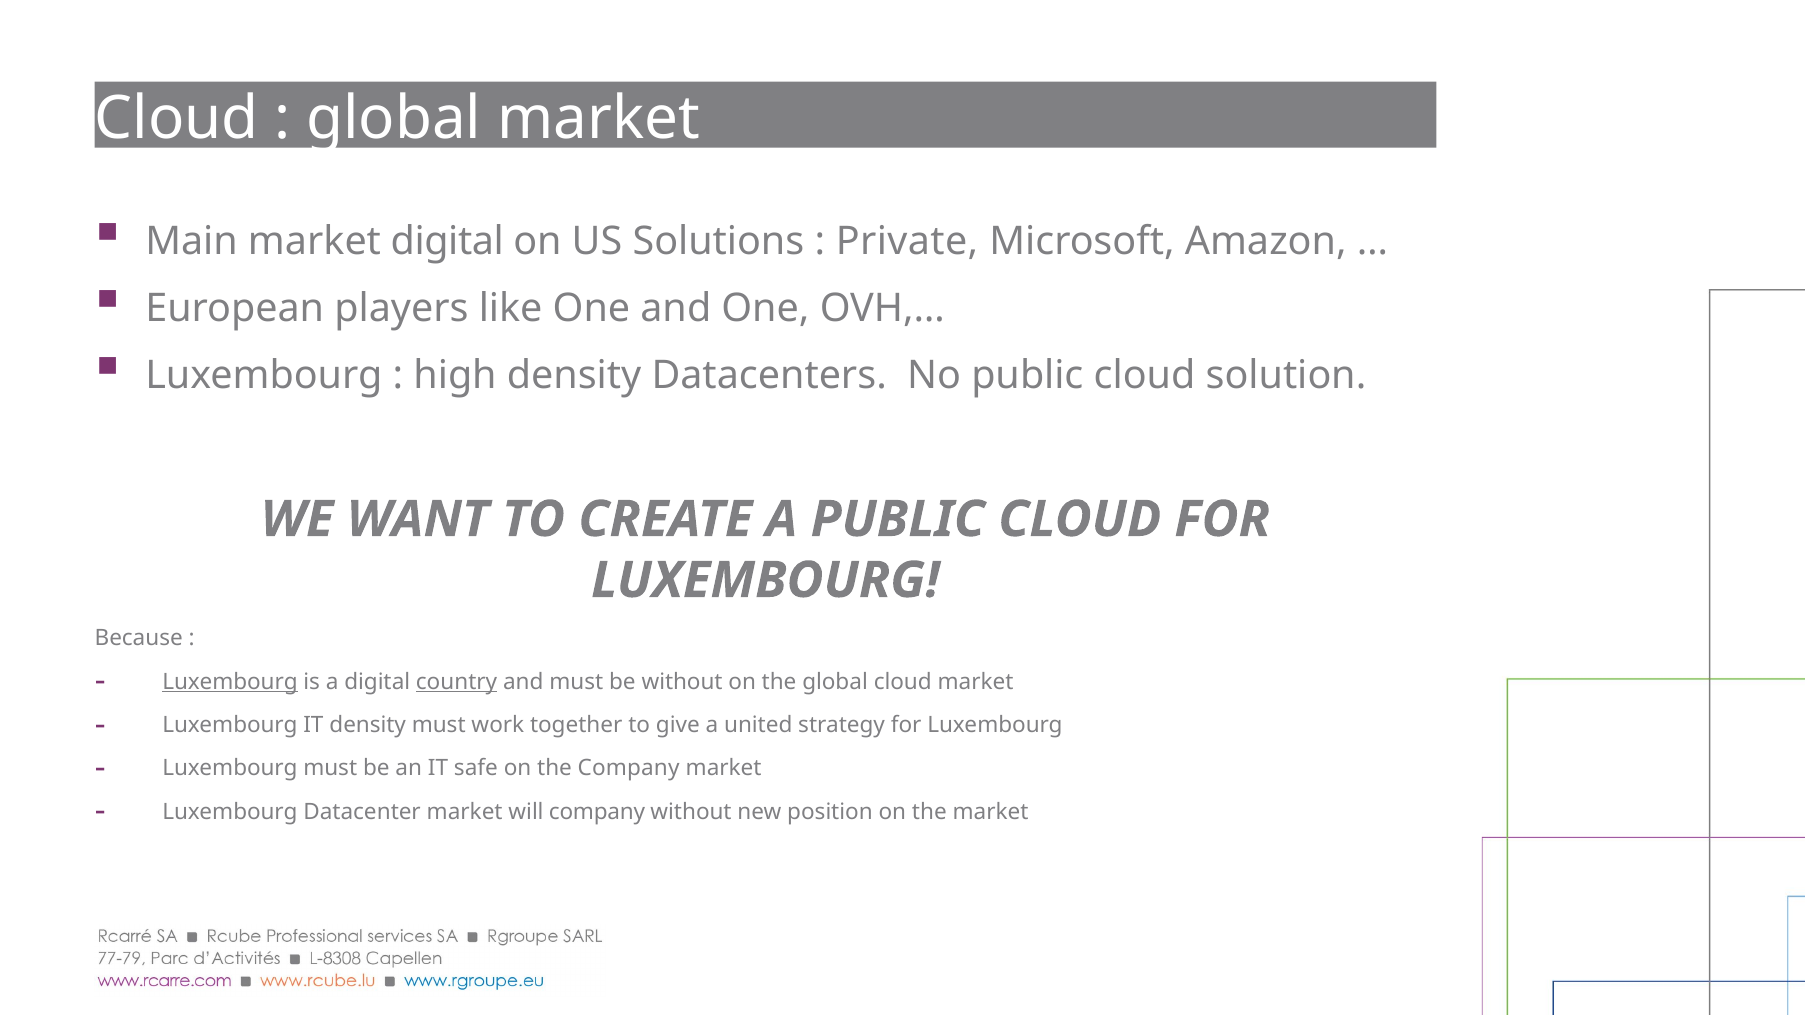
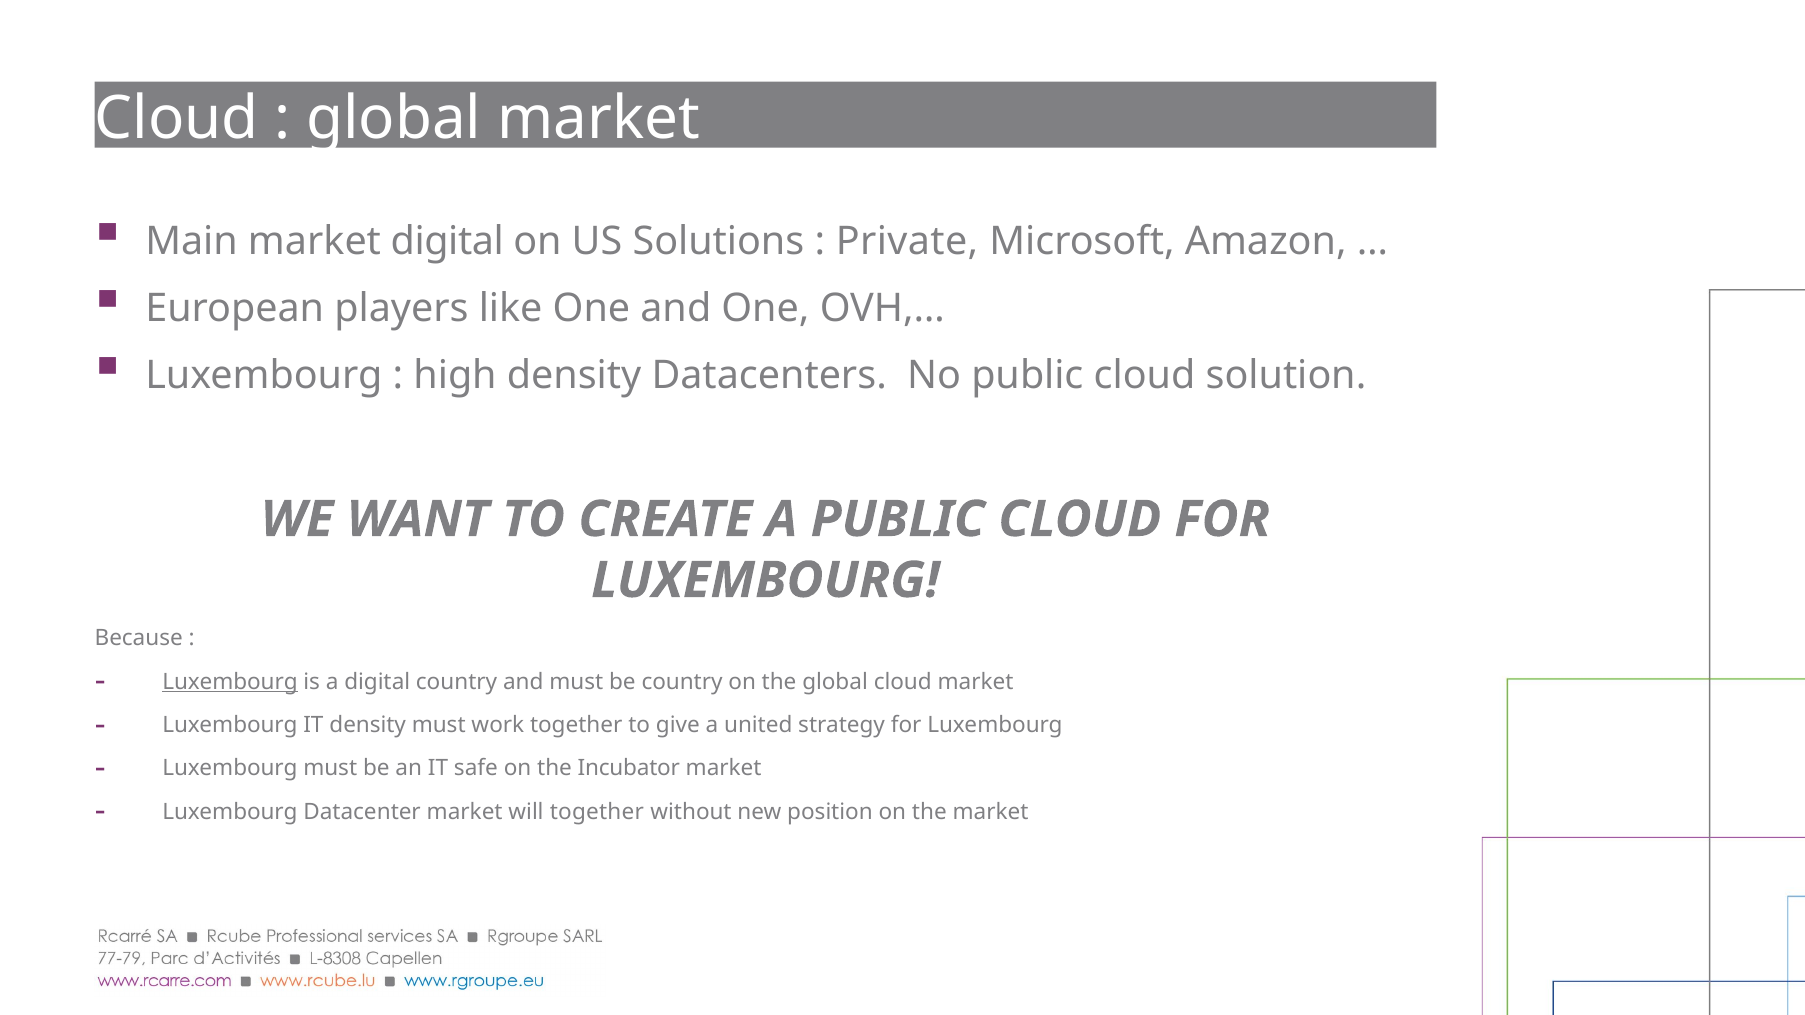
country at (457, 682) underline: present -> none
be without: without -> country
the Company: Company -> Incubator
will company: company -> together
